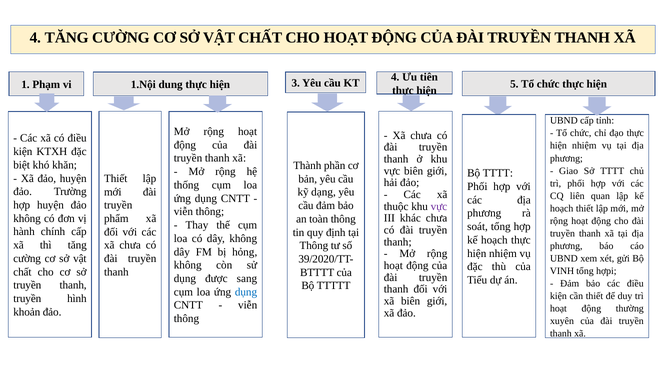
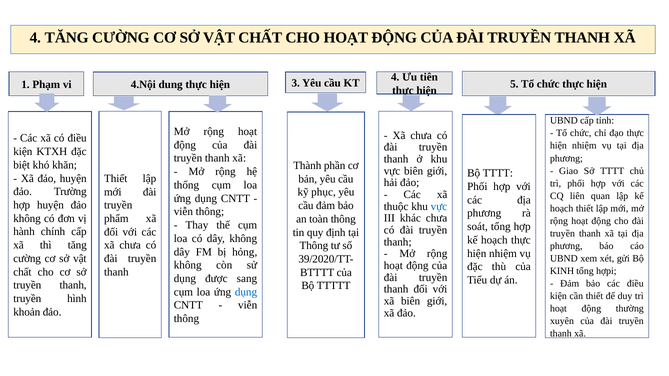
1.Nội: 1.Nội -> 4.Nội
dạng: dạng -> phục
vực at (439, 207) colour: purple -> blue
VINH: VINH -> KINH
